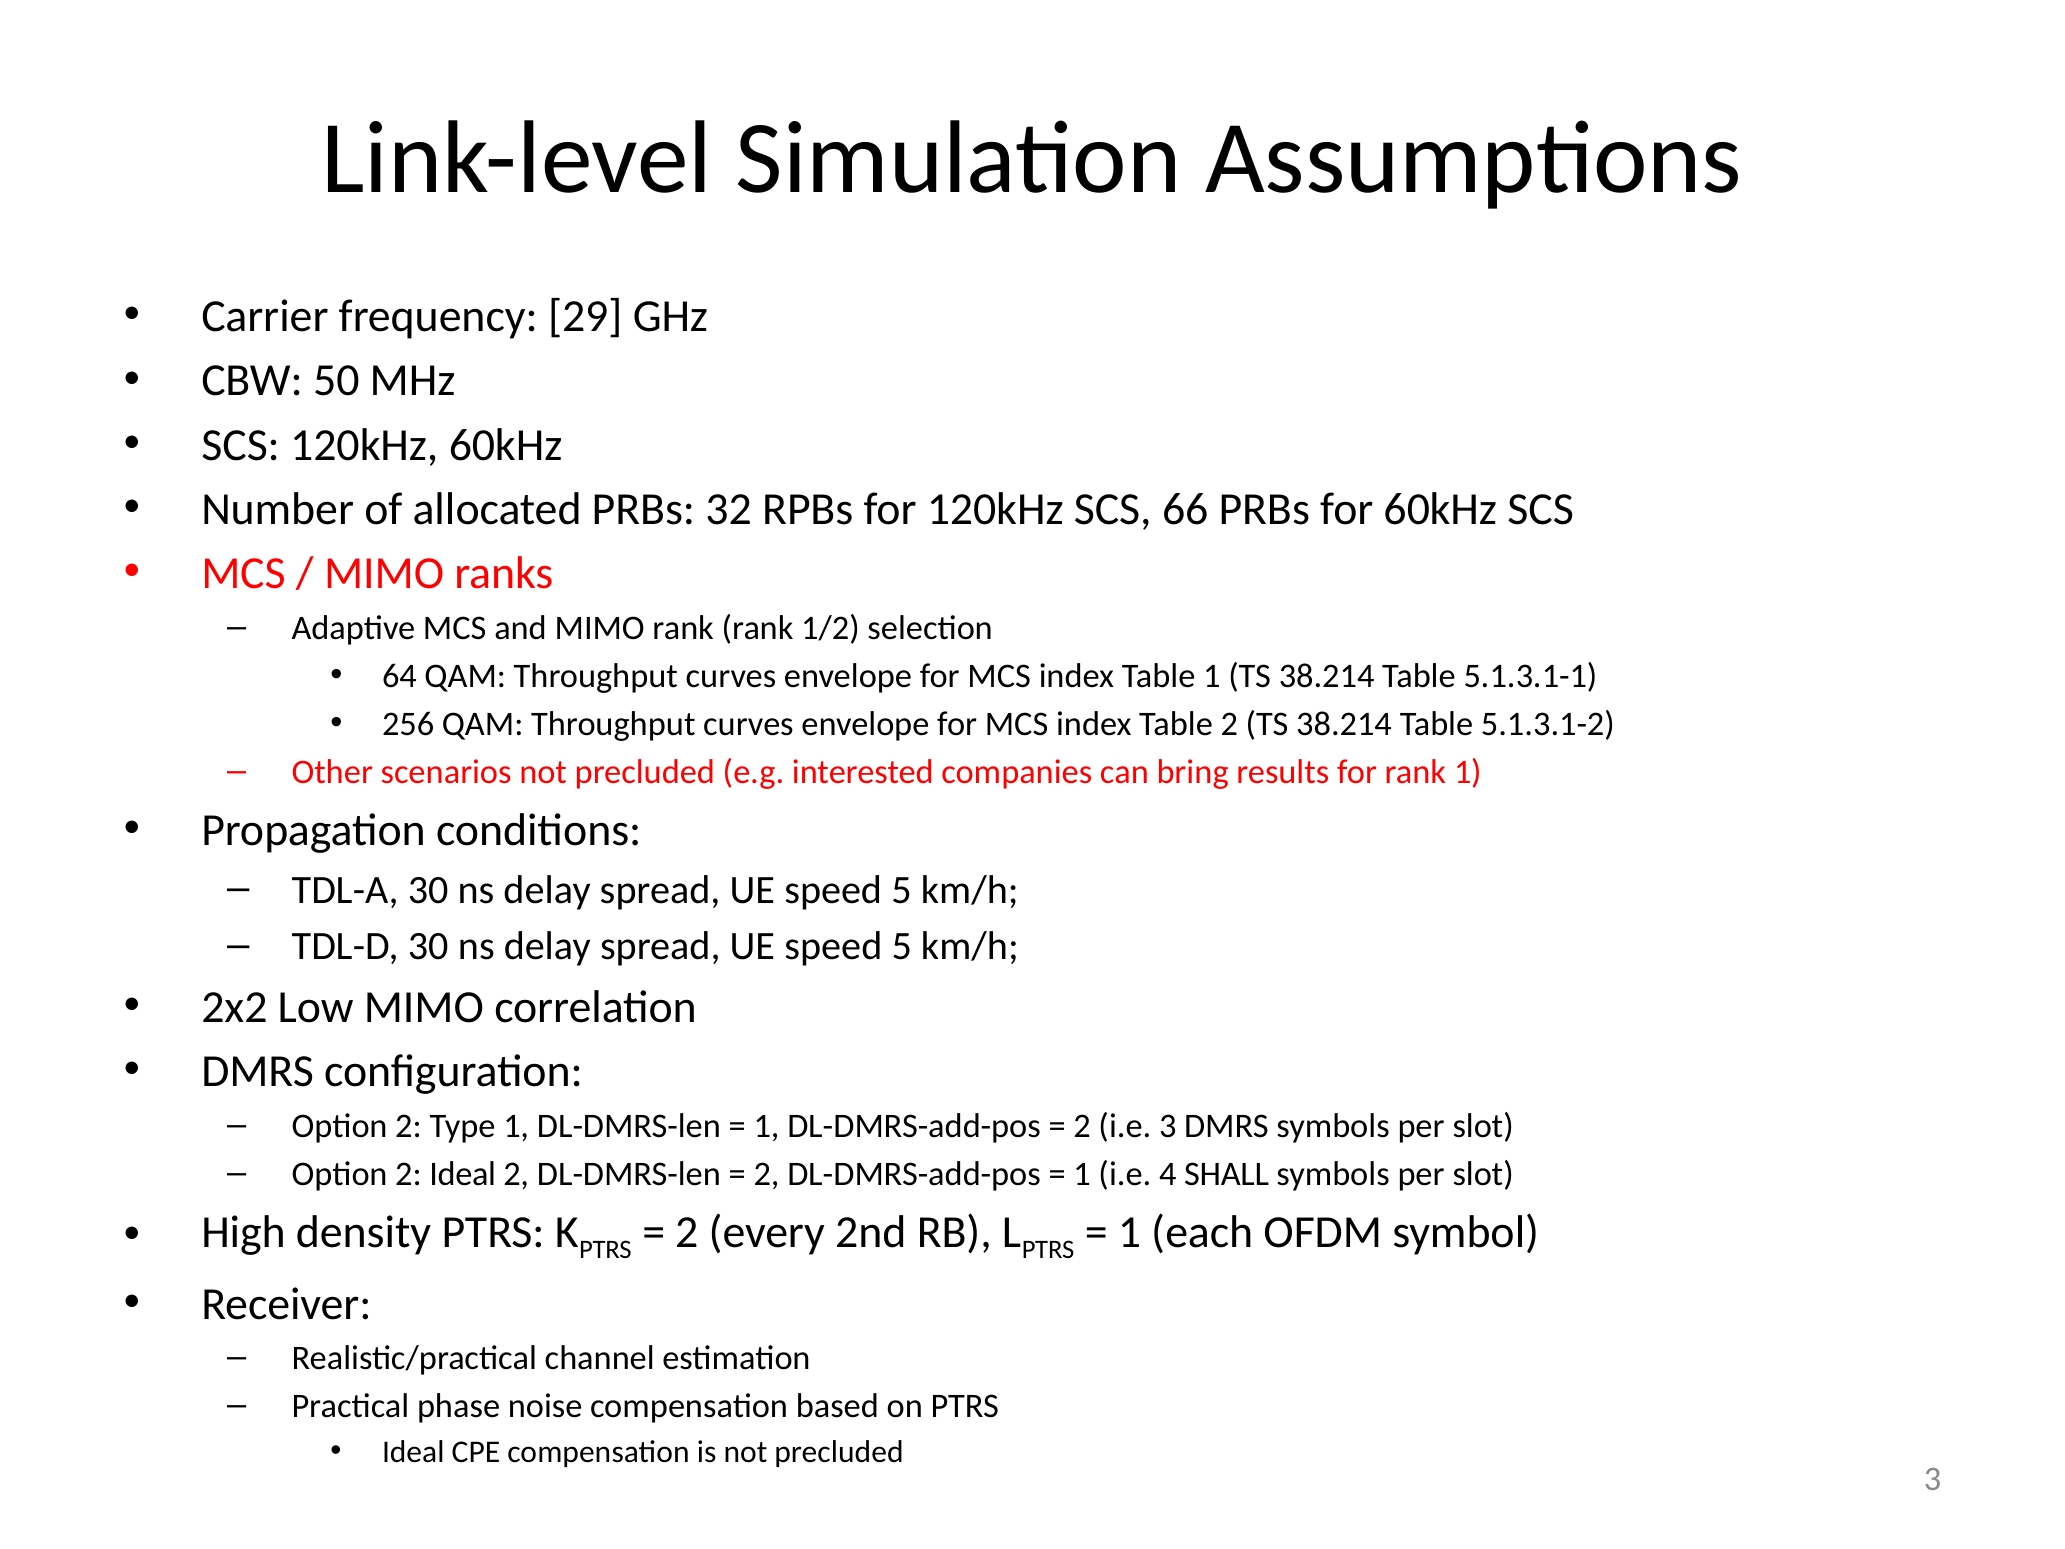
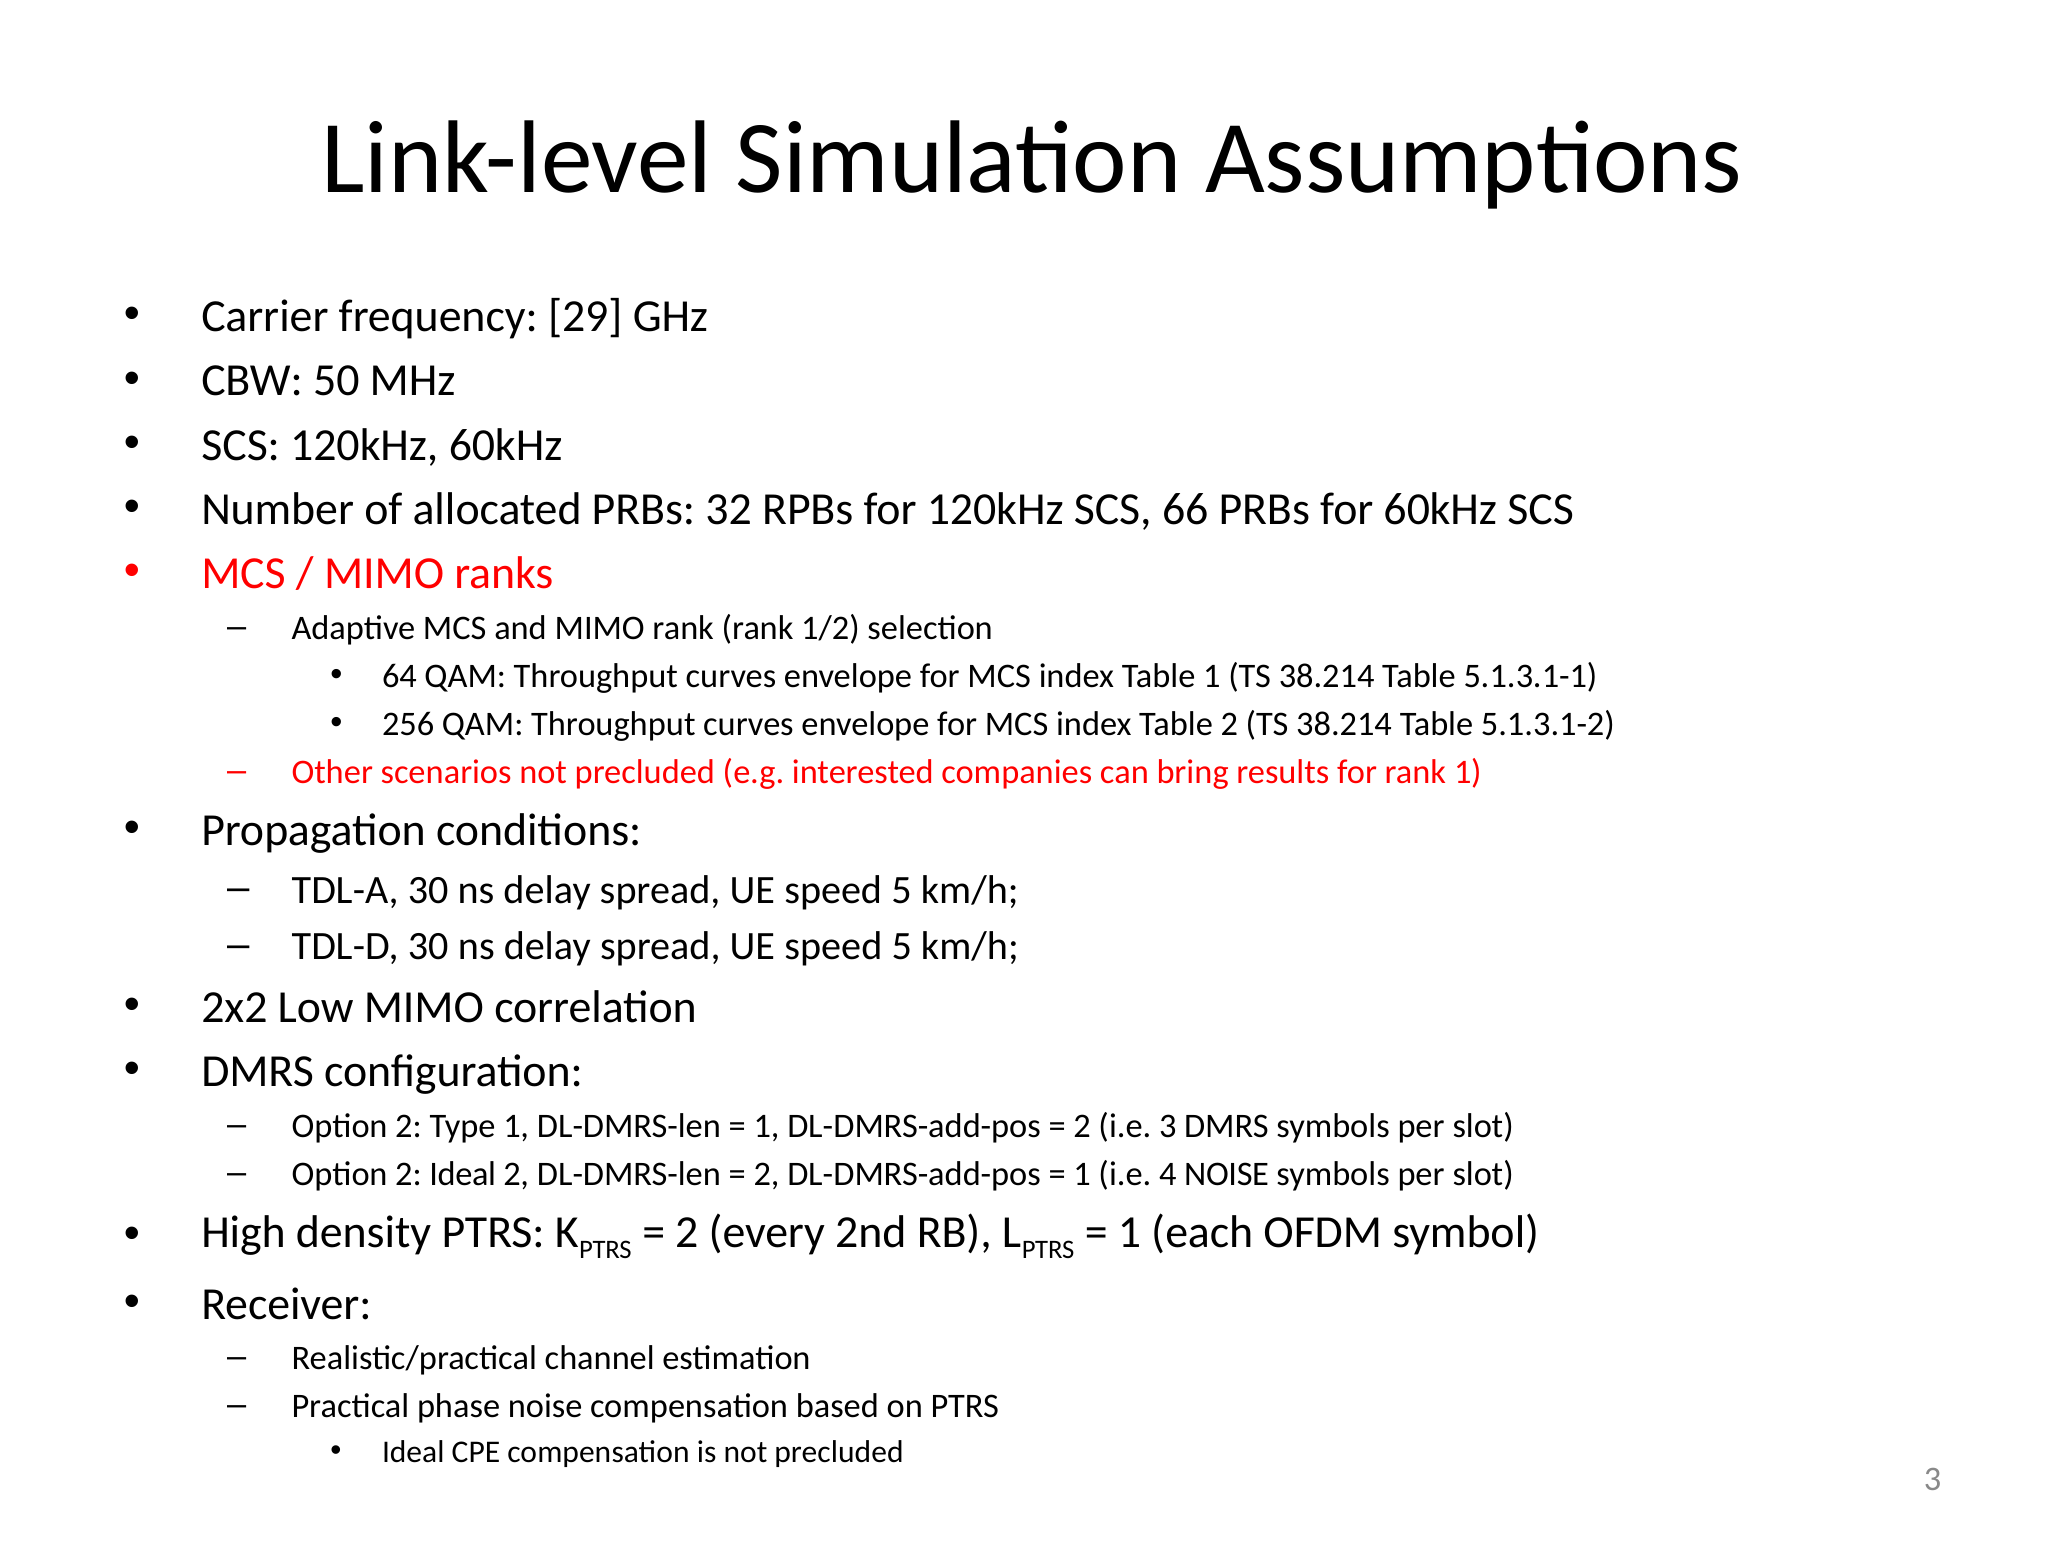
4 SHALL: SHALL -> NOISE
